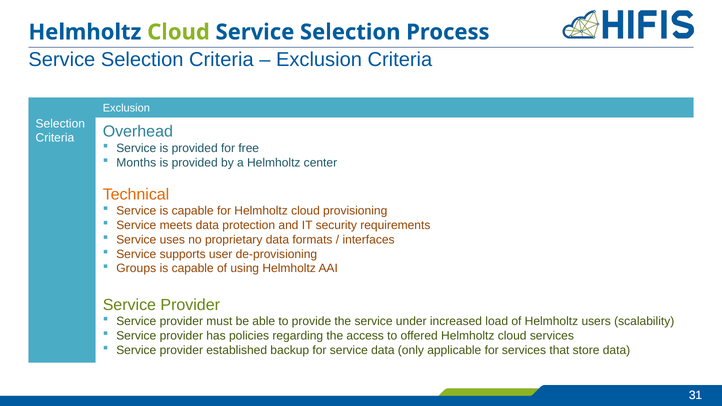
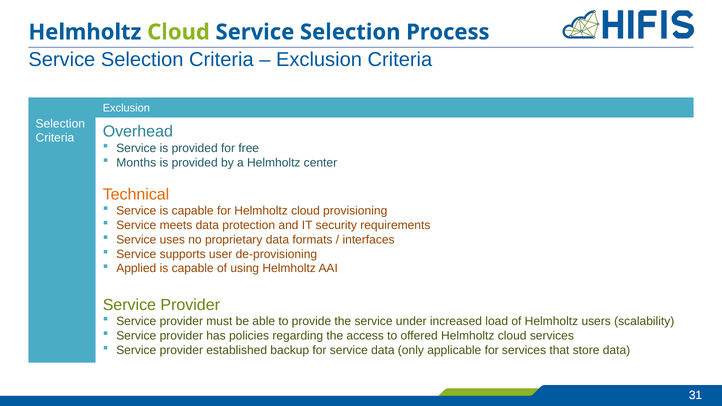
Groups: Groups -> Applied
